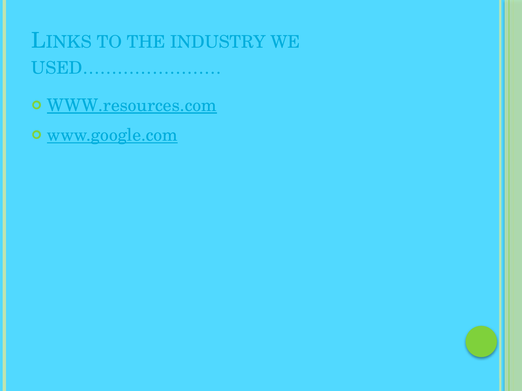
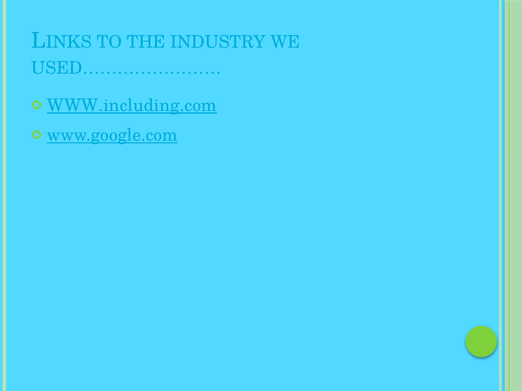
WWW.resources.com: WWW.resources.com -> WWW.including.com
